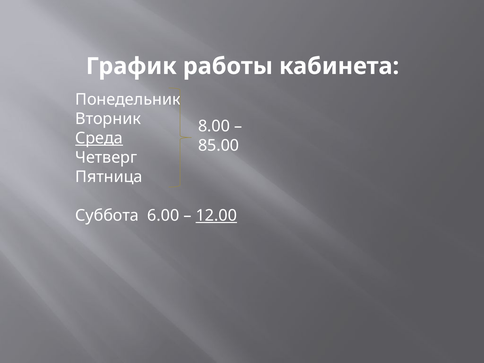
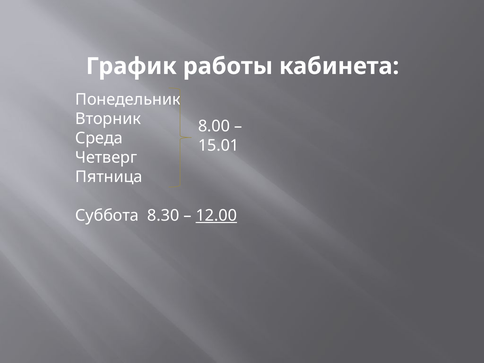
Среда underline: present -> none
85.00: 85.00 -> 15.01
6.00: 6.00 -> 8.30
